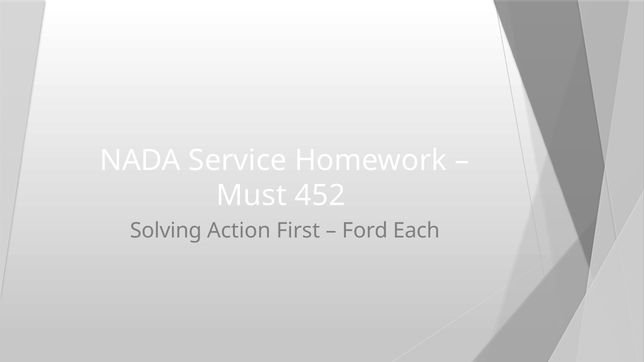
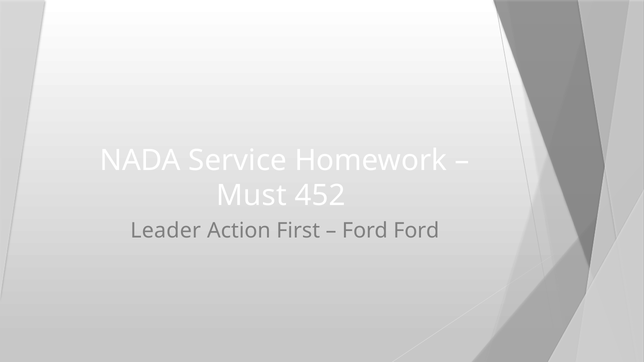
Solving: Solving -> Leader
Ford Each: Each -> Ford
